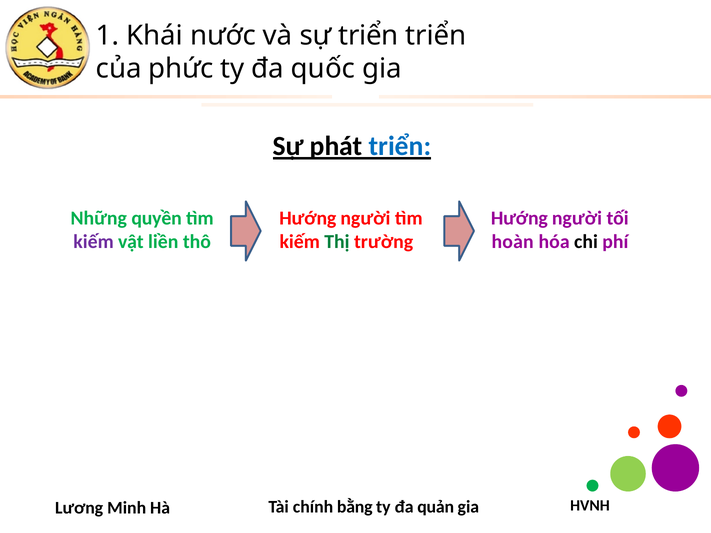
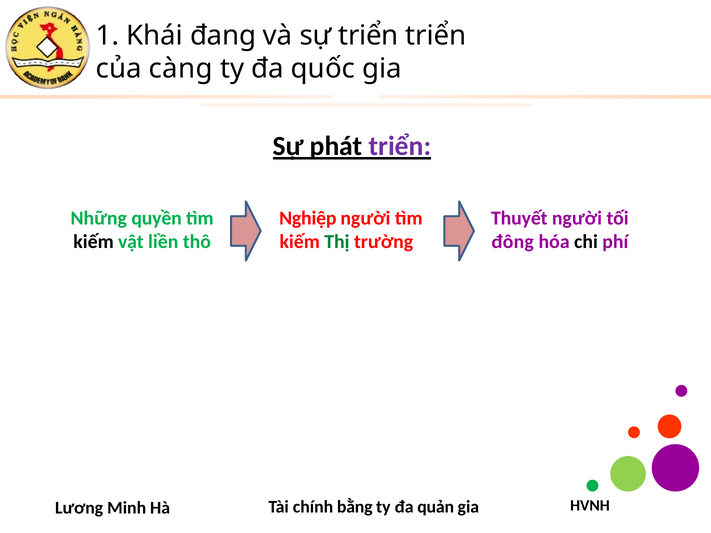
nước: nước -> đang
phức: phức -> càng
triển at (400, 146) colour: blue -> purple
Hướng at (308, 218): Hướng -> Nghiệp
Hướng at (519, 218): Hướng -> Thuyết
kiếm at (94, 242) colour: purple -> black
hoàn: hoàn -> đông
